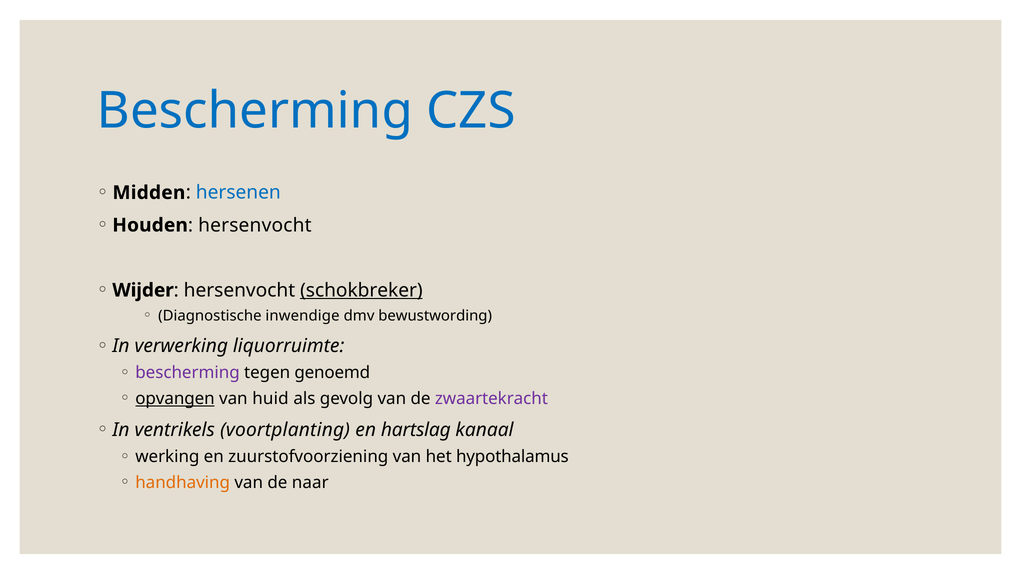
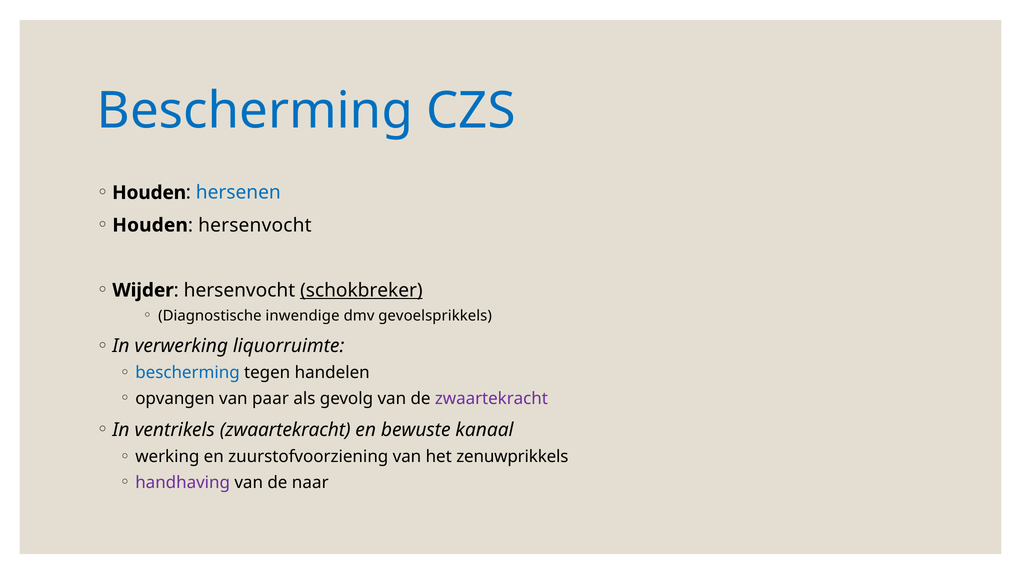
Midden at (149, 193): Midden -> Houden
bewustwording: bewustwording -> gevoelsprikkels
bescherming at (187, 373) colour: purple -> blue
genoemd: genoemd -> handelen
opvangen underline: present -> none
huid: huid -> paar
ventrikels voortplanting: voortplanting -> zwaartekracht
hartslag: hartslag -> bewuste
hypothalamus: hypothalamus -> zenuwprikkels
handhaving colour: orange -> purple
